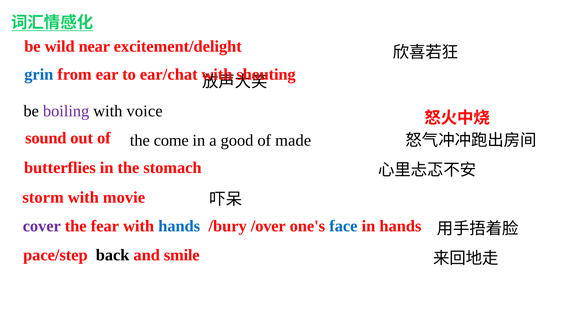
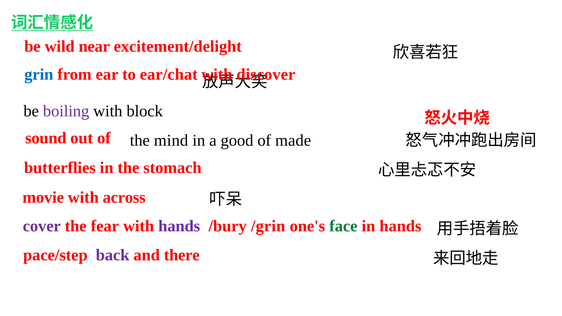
shouting: shouting -> discover
voice: voice -> block
come: come -> mind
storm: storm -> movie
movie: movie -> across
hands at (179, 226) colour: blue -> purple
/over: /over -> /grin
face colour: blue -> green
back colour: black -> purple
smile: smile -> there
